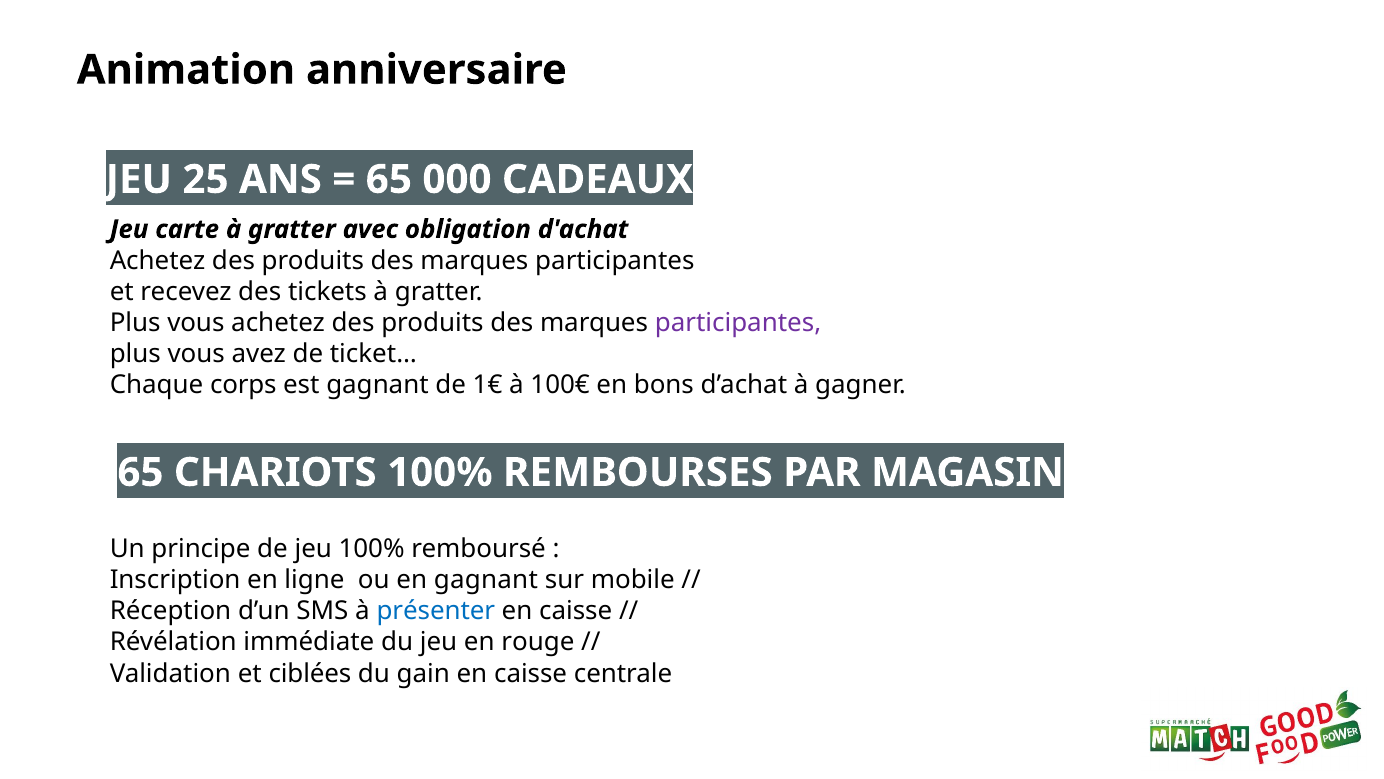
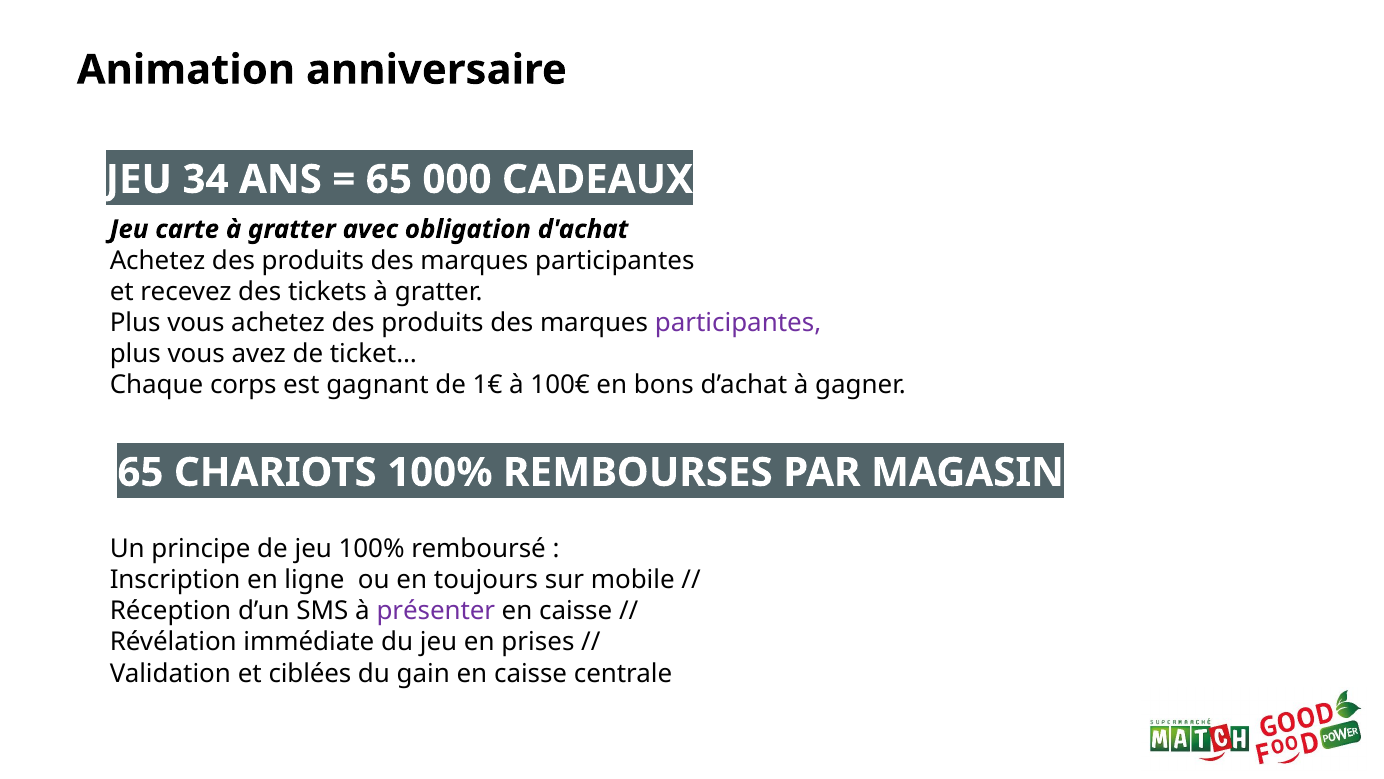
25: 25 -> 34
en gagnant: gagnant -> toujours
présenter colour: blue -> purple
rouge: rouge -> prises
